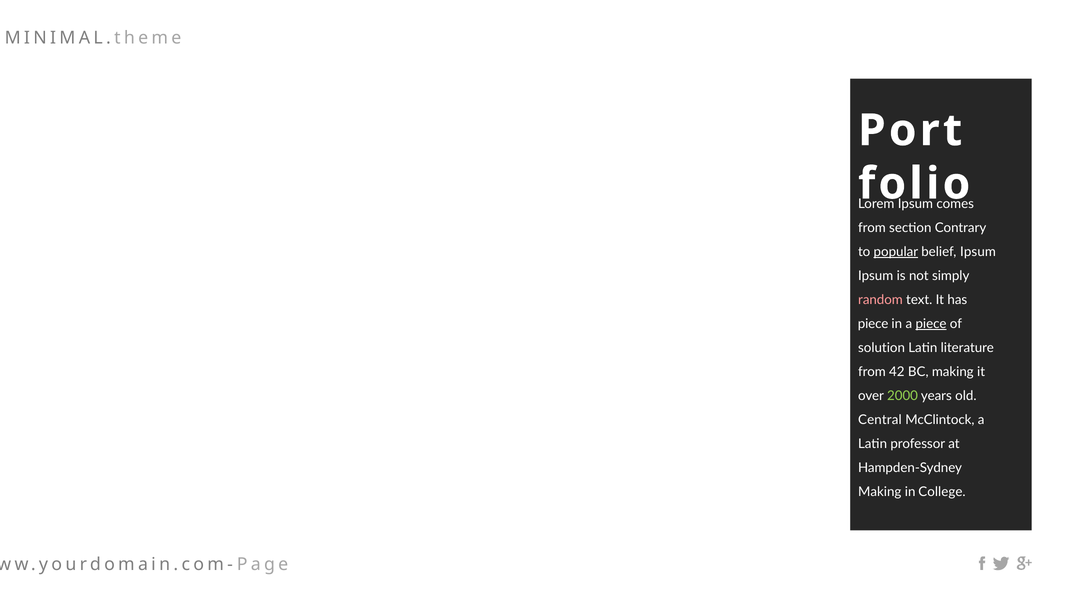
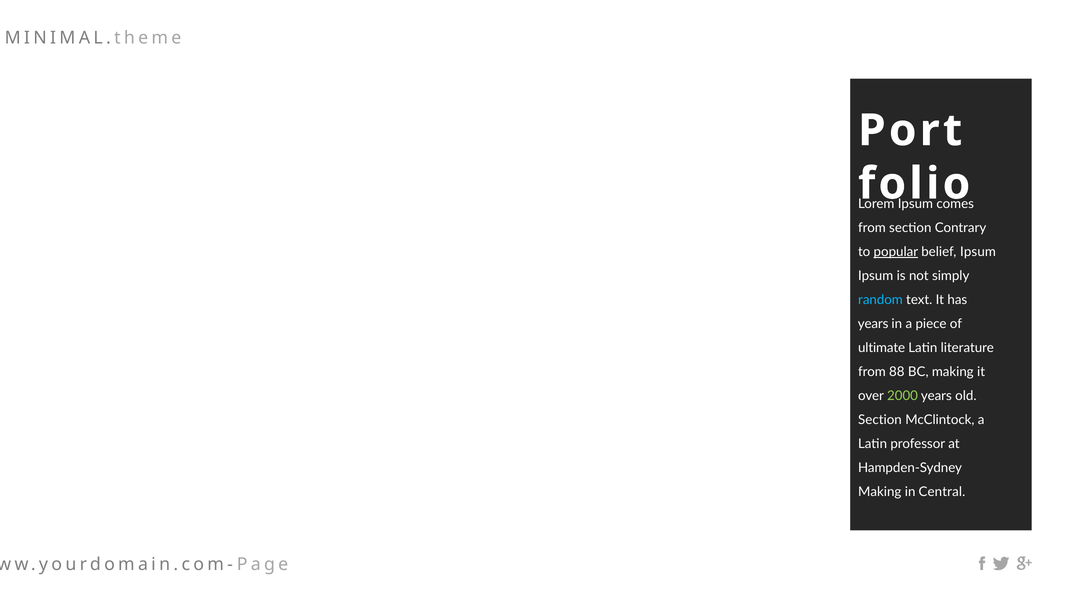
random colour: pink -> light blue
piece at (873, 324): piece -> years
piece at (931, 324) underline: present -> none
solution: solution -> ultimate
42: 42 -> 88
Central at (880, 420): Central -> Section
College: College -> Central
